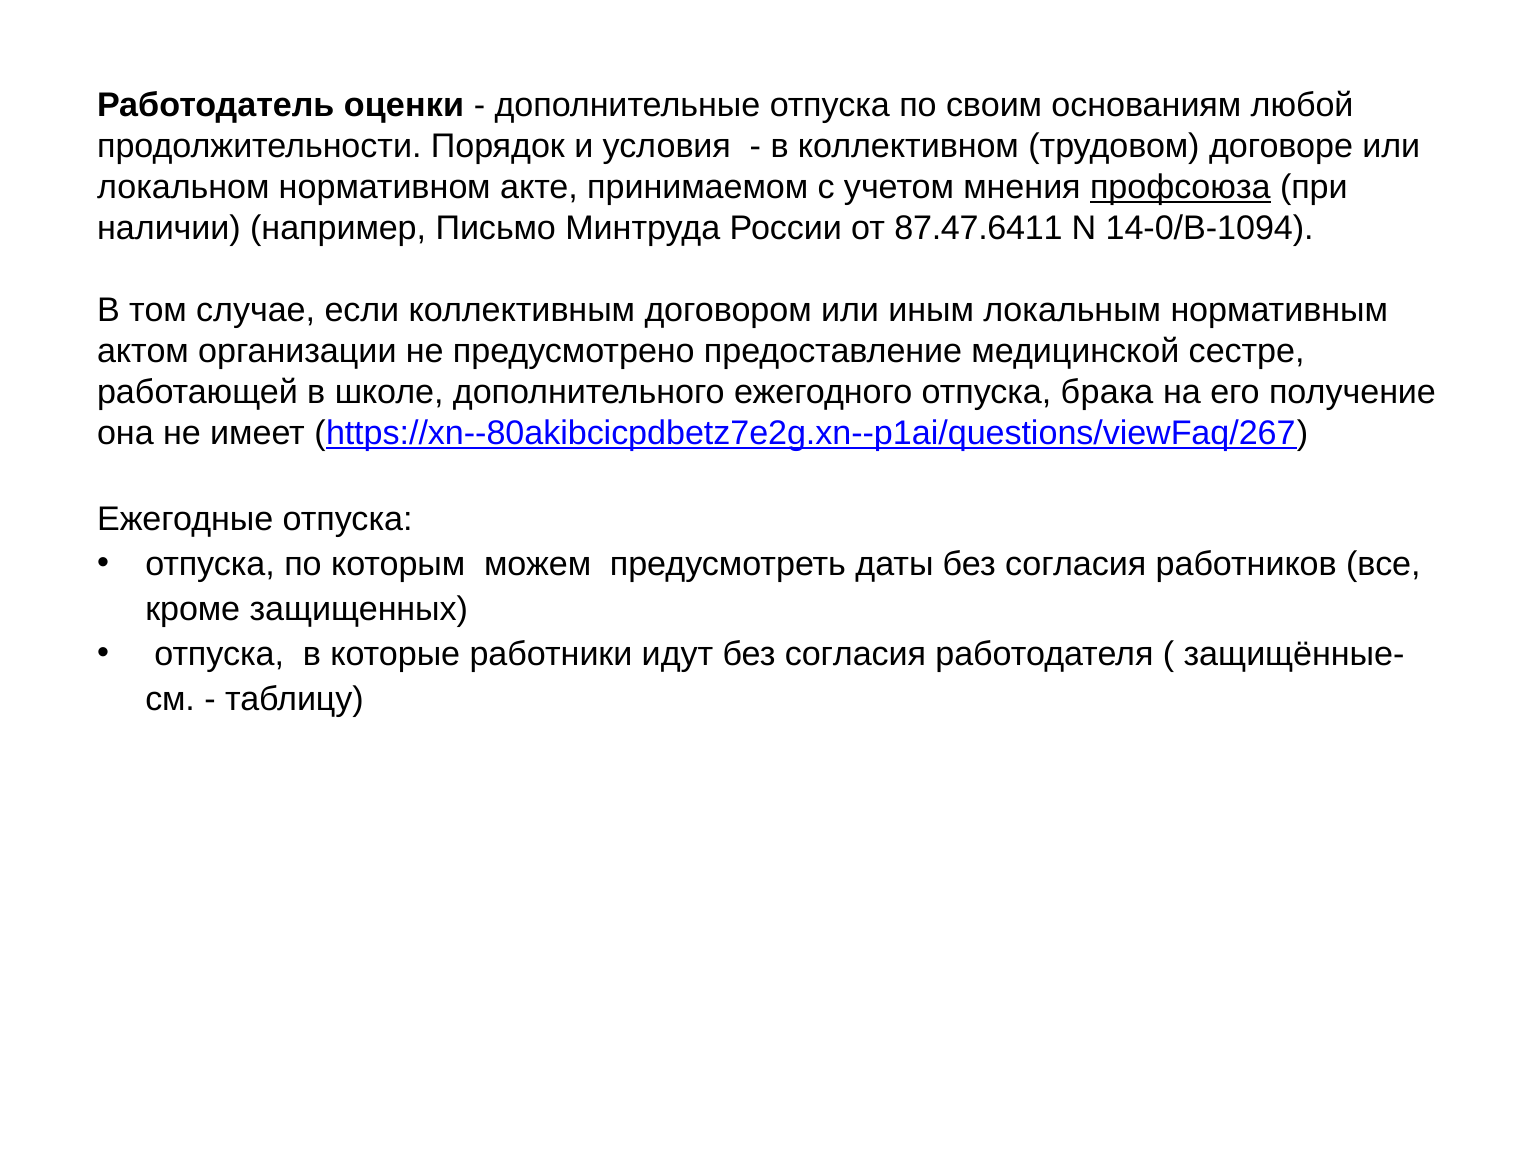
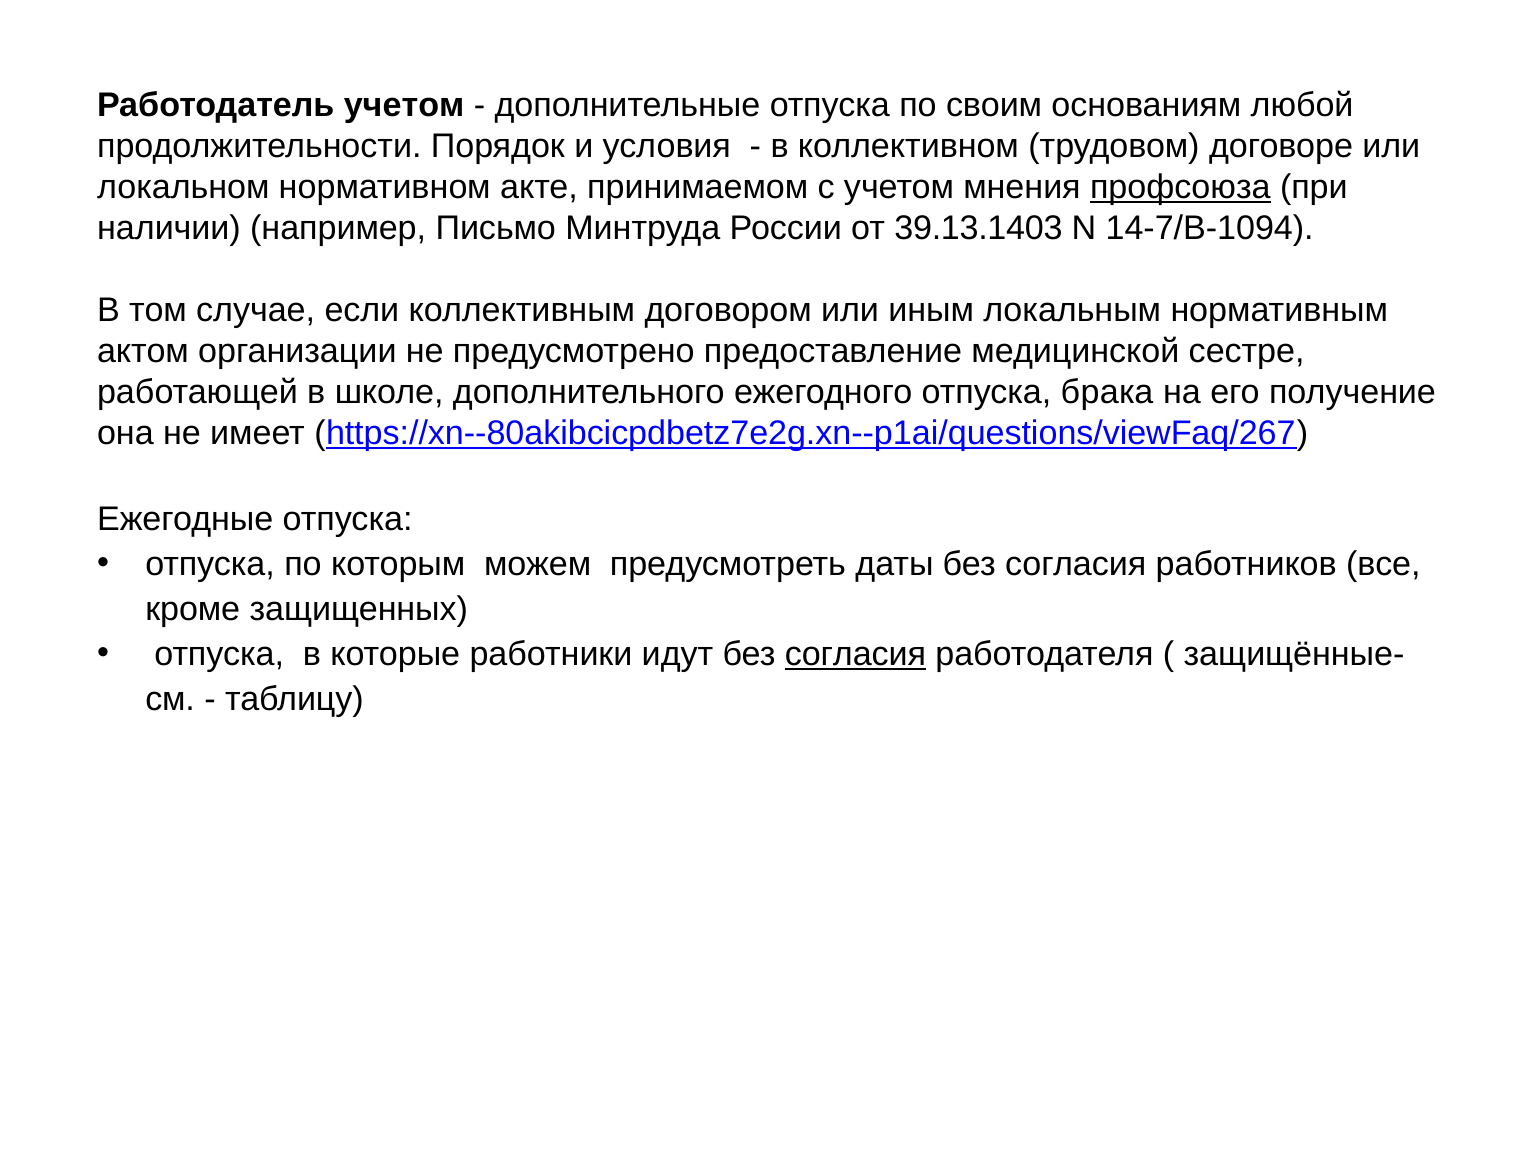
Работодатель оценки: оценки -> учетом
87.47.6411: 87.47.6411 -> 39.13.1403
14-0/В-1094: 14-0/В-1094 -> 14-7/В-1094
согласия at (855, 654) underline: none -> present
